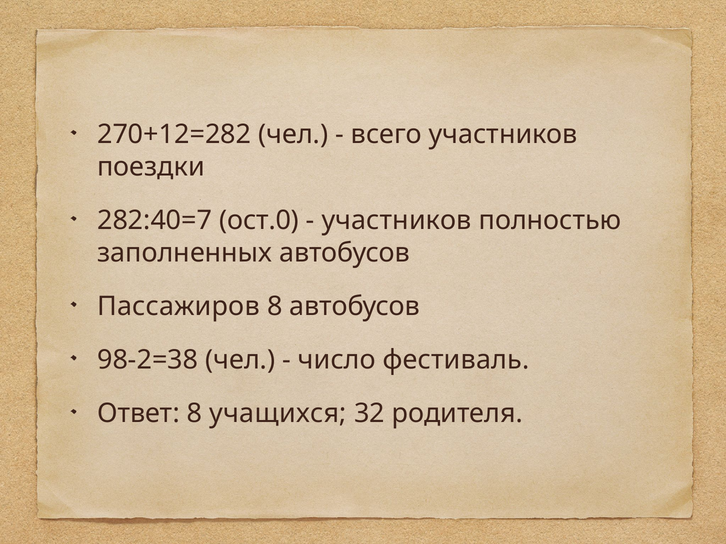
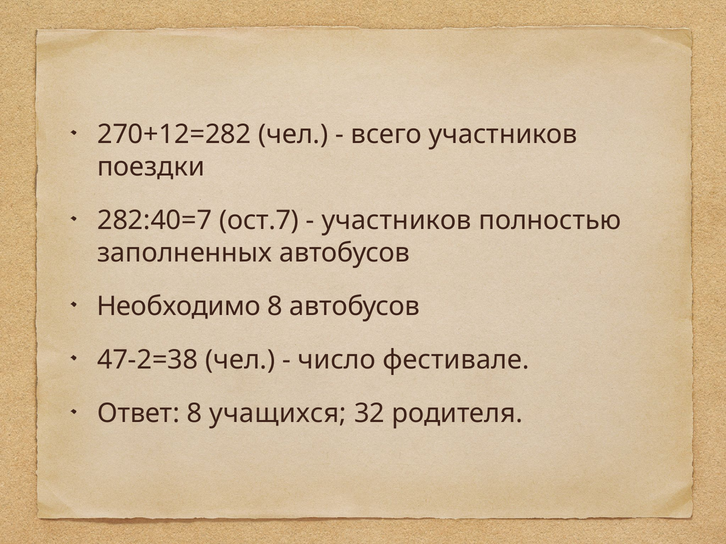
ост.0: ост.0 -> ост.7
Пассажиров: Пассажиров -> Необходимо
98-2=38: 98-2=38 -> 47-2=38
фестиваль: фестиваль -> фестивале
